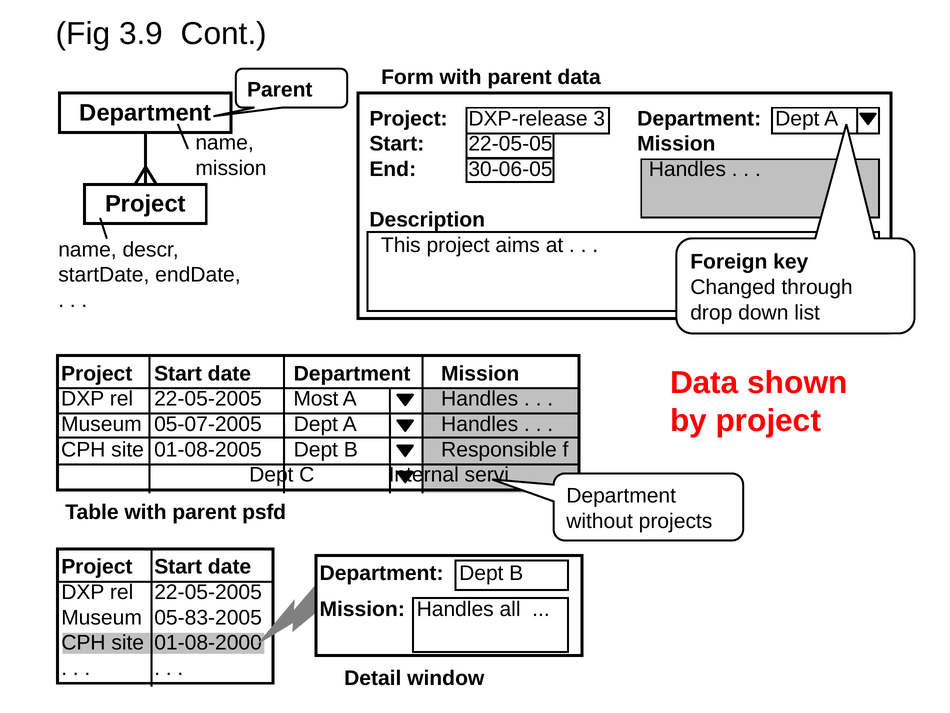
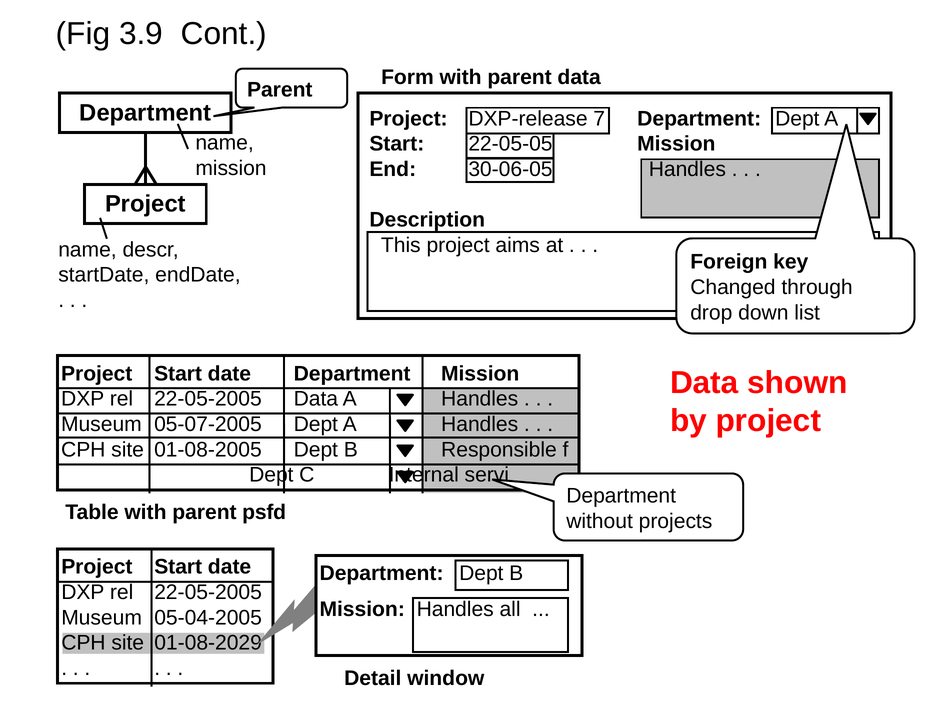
3: 3 -> 7
22-05-2005 Most: Most -> Data
05-83-2005: 05-83-2005 -> 05-04-2005
01-08-2000: 01-08-2000 -> 01-08-2029
